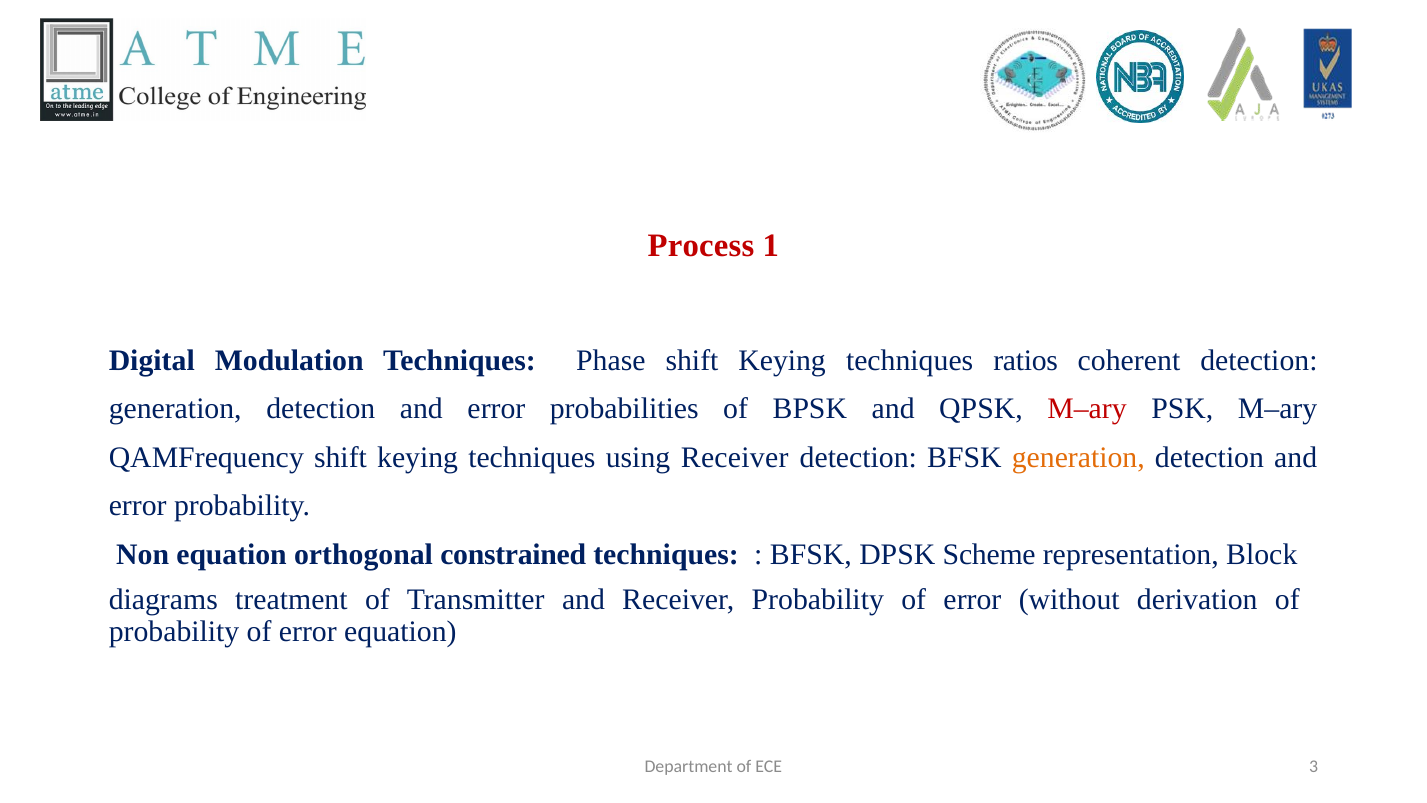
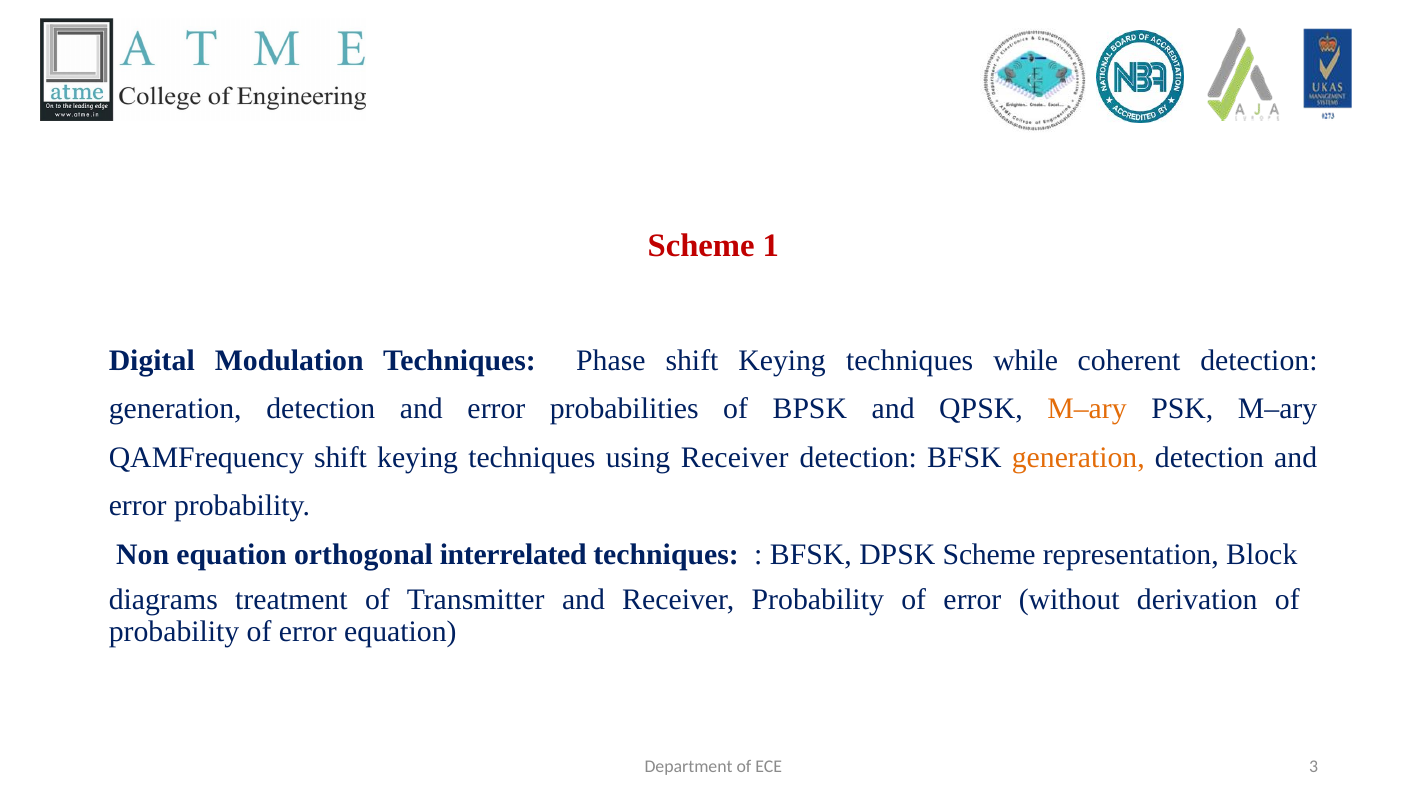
Process at (701, 245): Process -> Scheme
ratios: ratios -> while
M–ary at (1087, 409) colour: red -> orange
constrained: constrained -> interrelated
